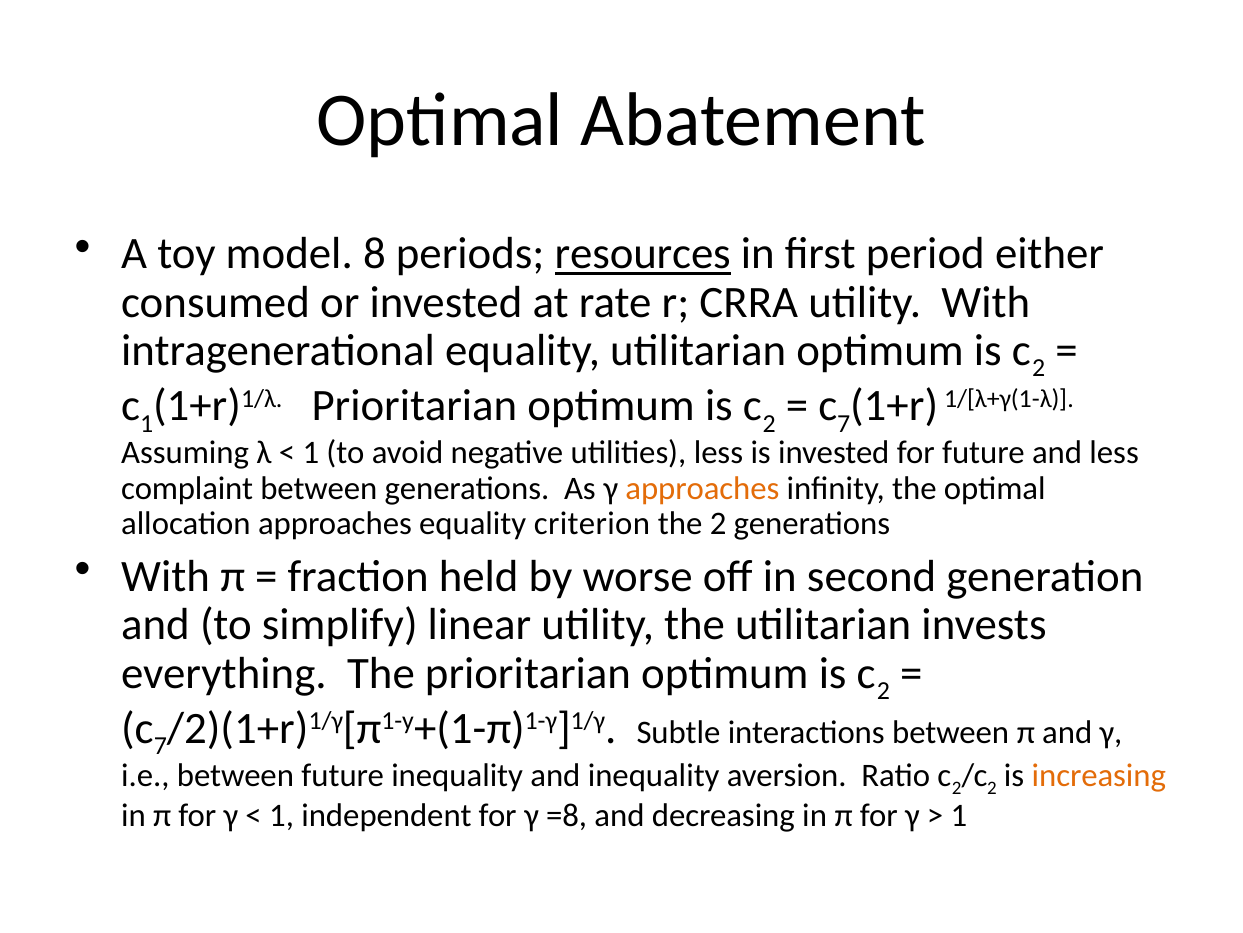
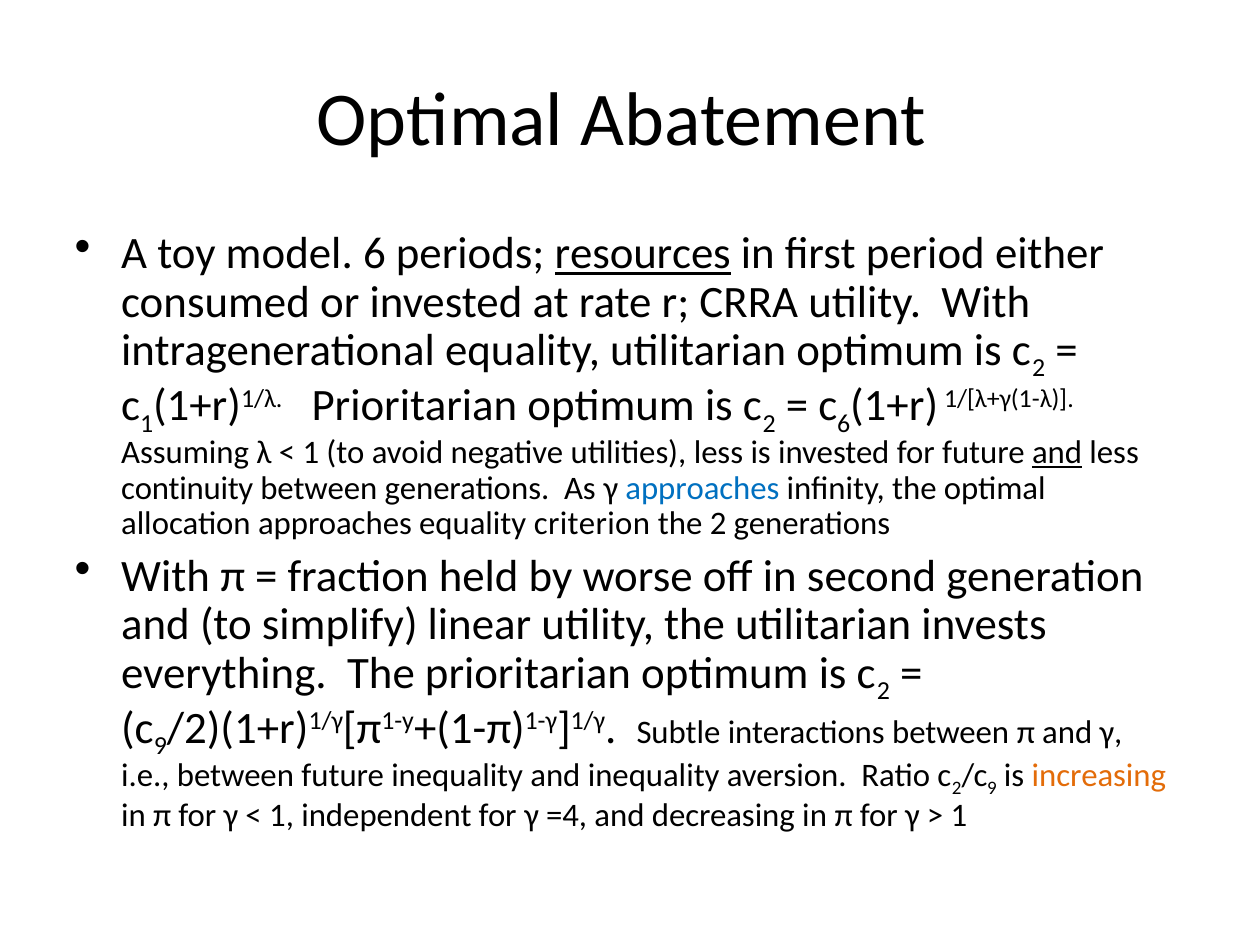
model 8: 8 -> 6
7 at (844, 423): 7 -> 6
and at (1057, 453) underline: none -> present
complaint: complaint -> continuity
approaches at (702, 488) colour: orange -> blue
7 at (160, 745): 7 -> 9
2 at (992, 787): 2 -> 9
=8: =8 -> =4
